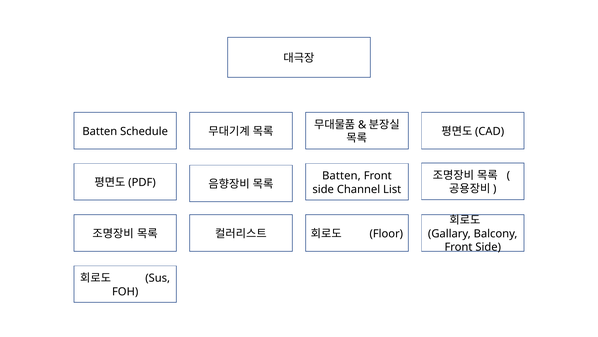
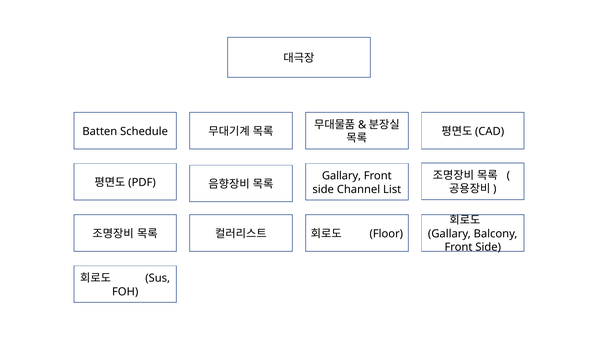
Batten at (341, 176): Batten -> Gallary
